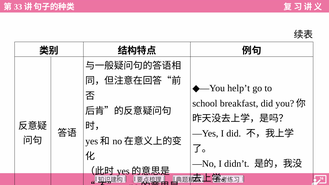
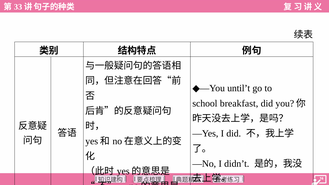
help’t: help’t -> until’t
